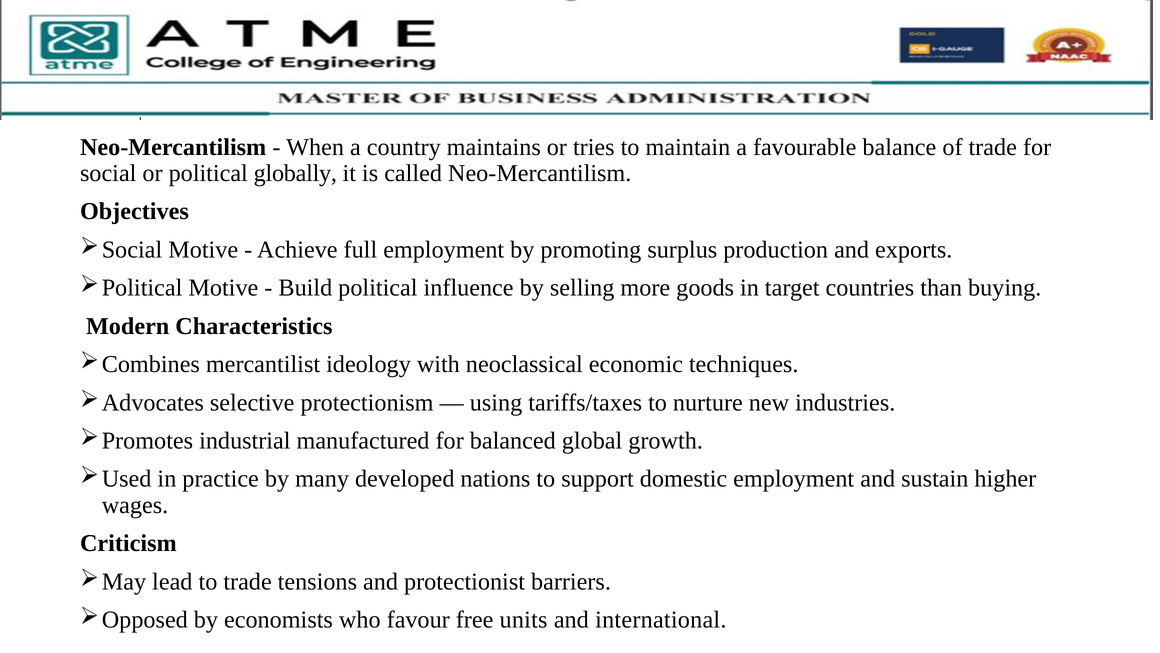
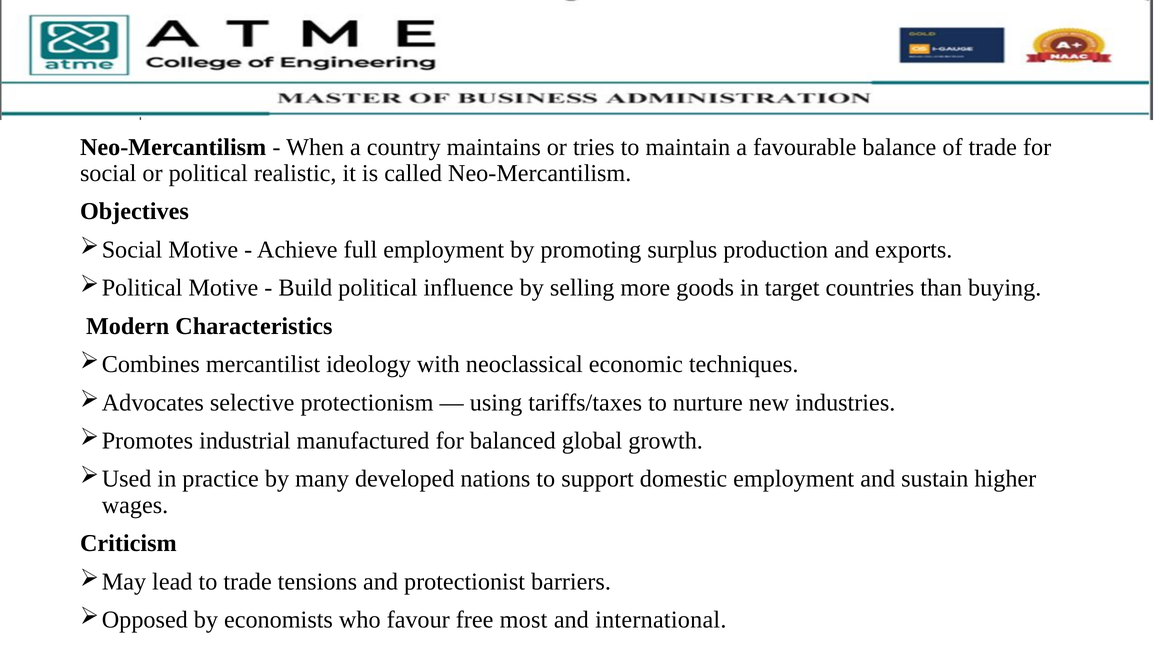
globally: globally -> realistic
units: units -> most
